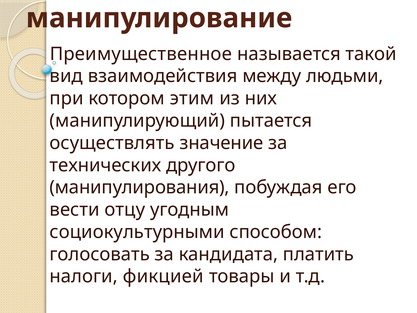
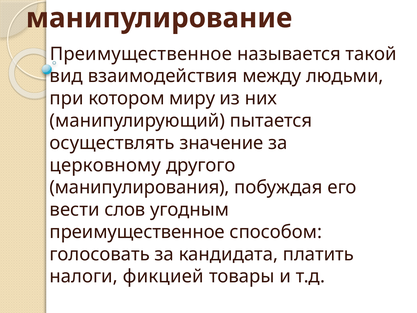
этим: этим -> миру
технических: технических -> церковному
отцу: отцу -> слов
социокультурными at (137, 232): социокультурными -> преимущественное
